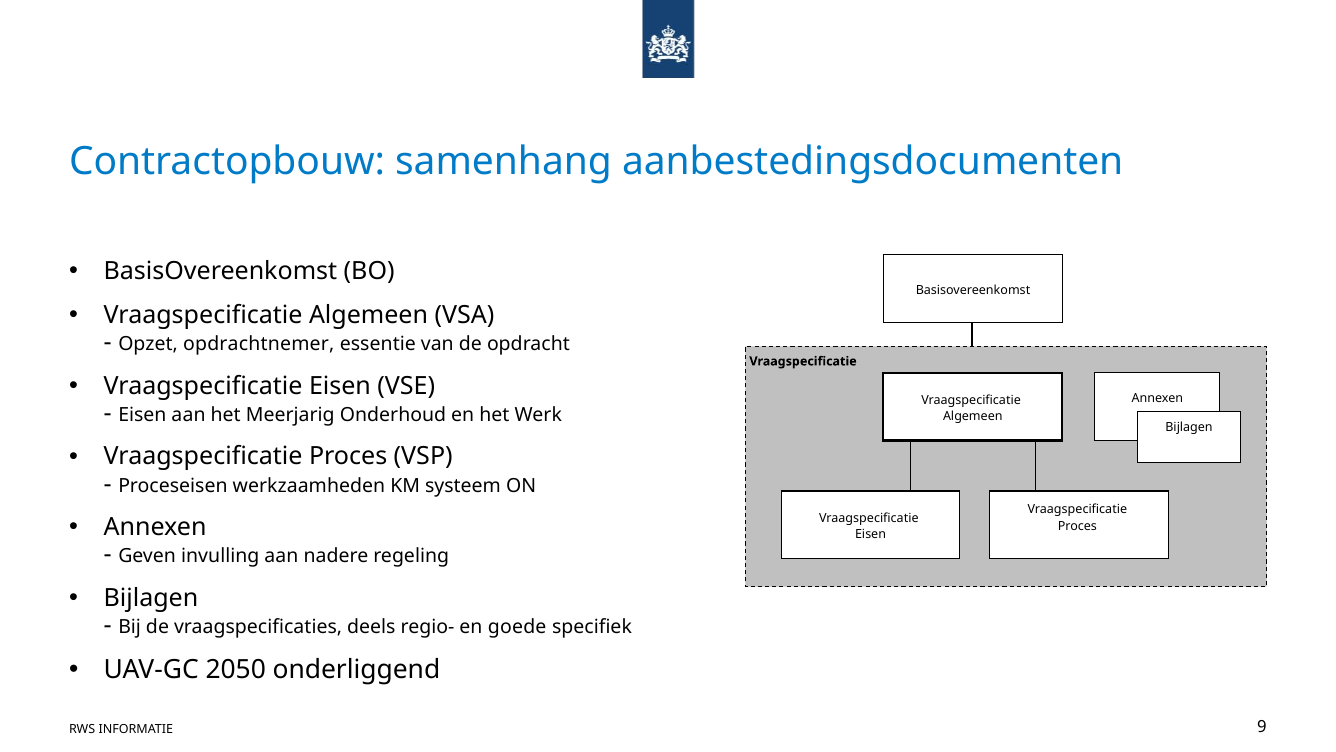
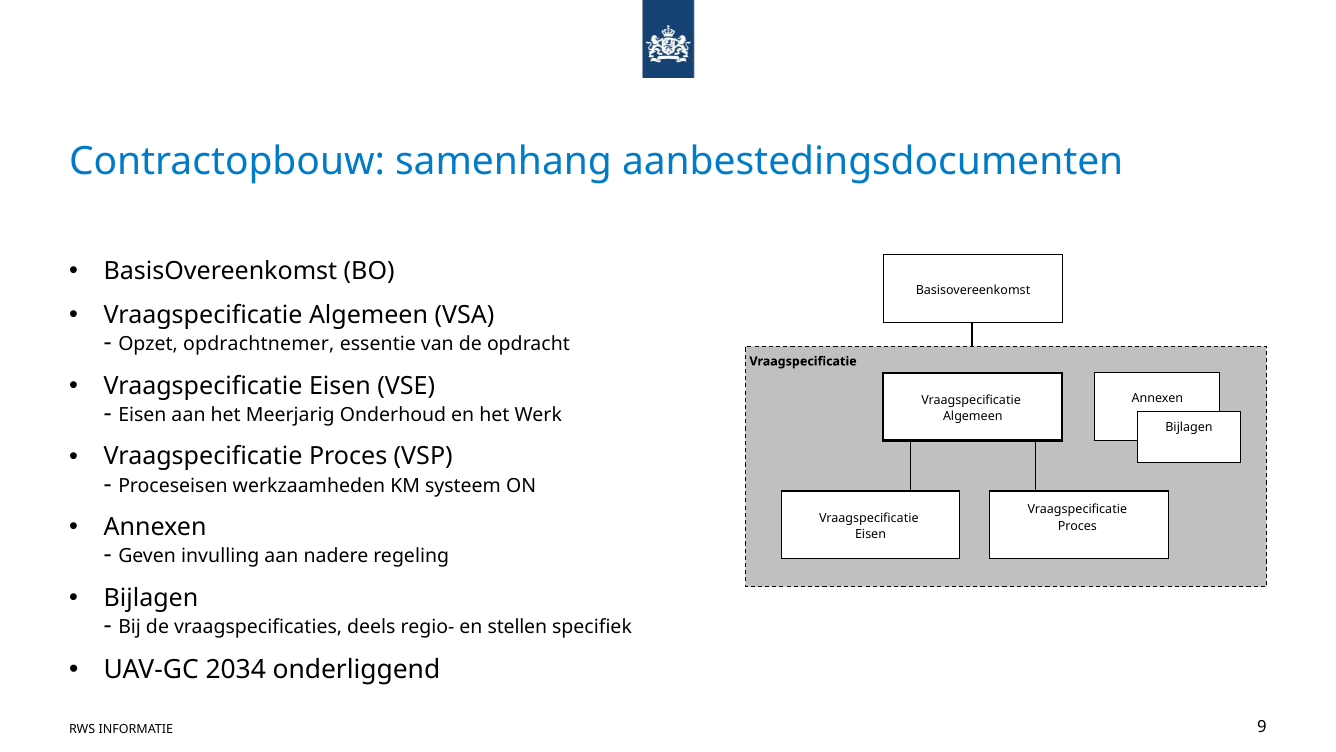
goede: goede -> stellen
2050: 2050 -> 2034
